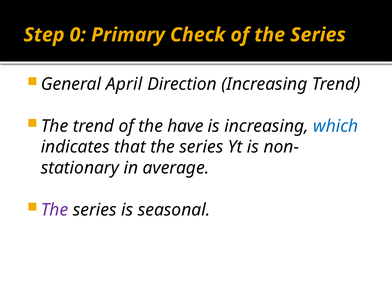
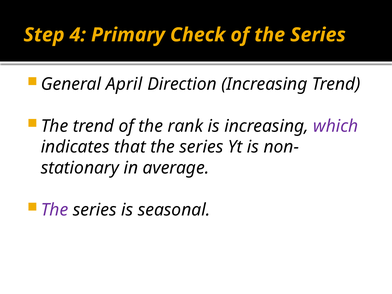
0: 0 -> 4
have: have -> rank
which colour: blue -> purple
